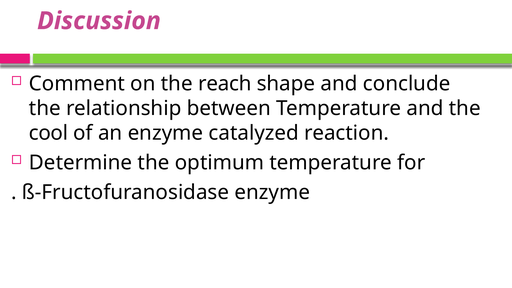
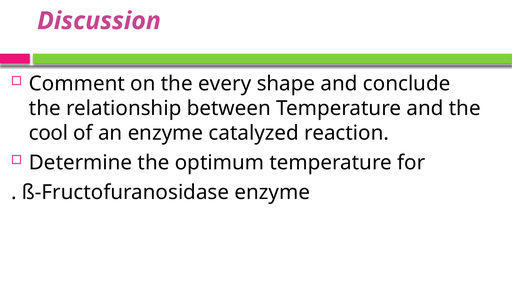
reach: reach -> every
